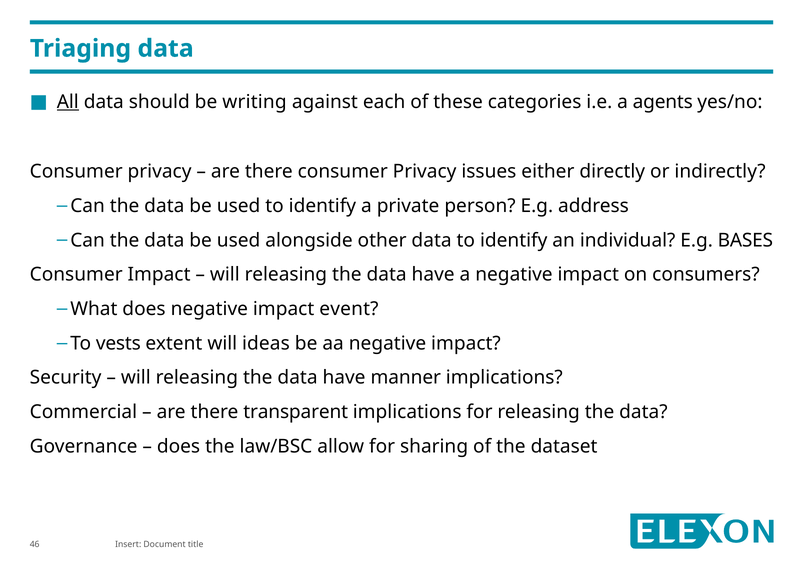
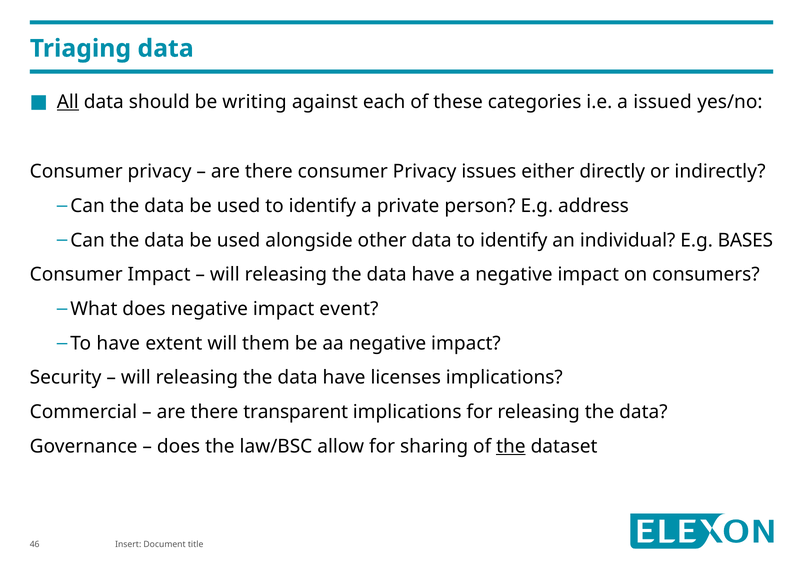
agents: agents -> issued
To vests: vests -> have
ideas: ideas -> them
manner: manner -> licenses
the at (511, 446) underline: none -> present
